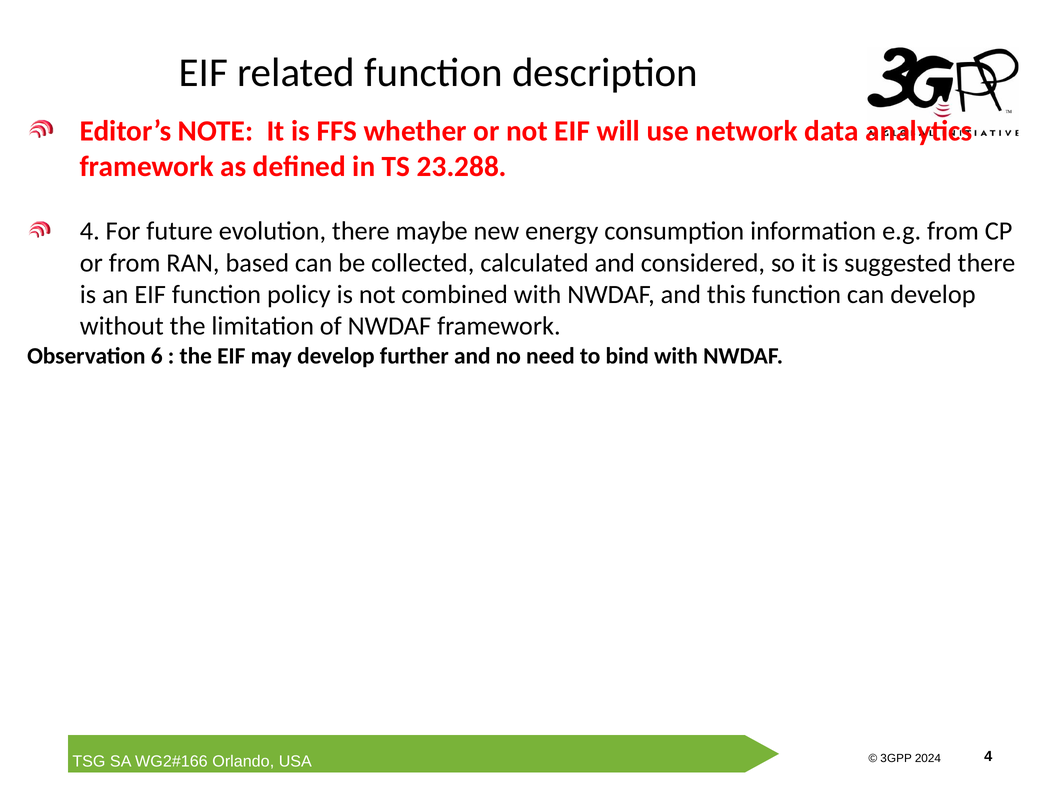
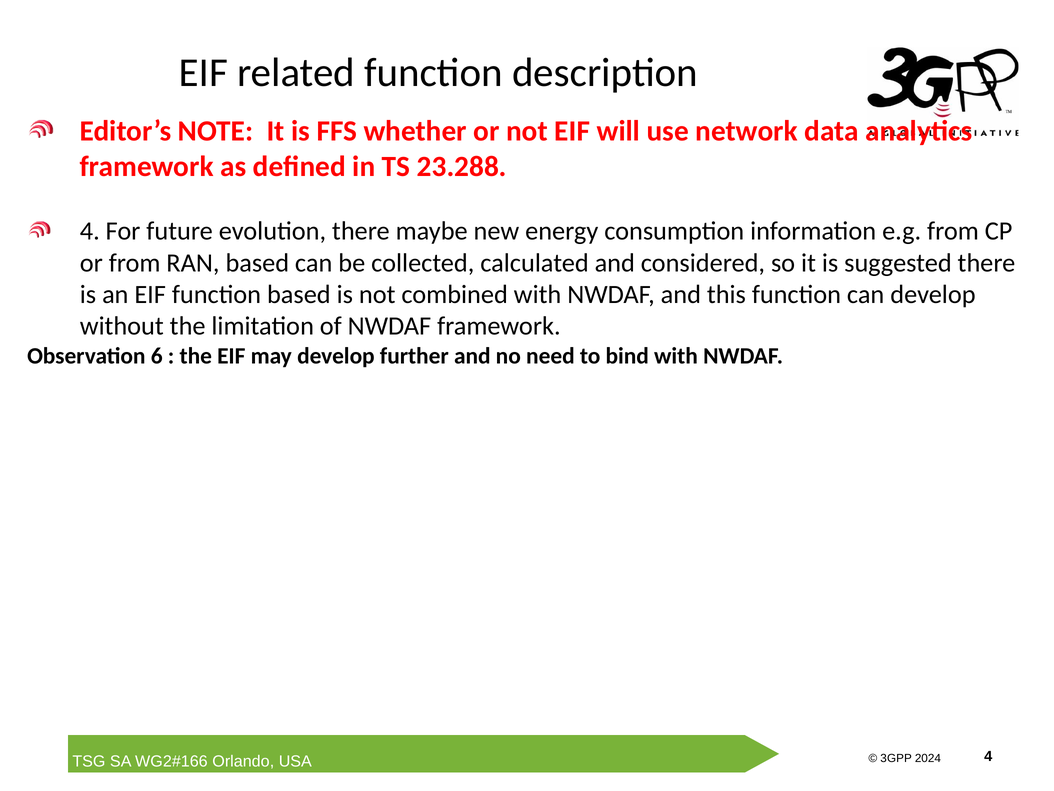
function policy: policy -> based
